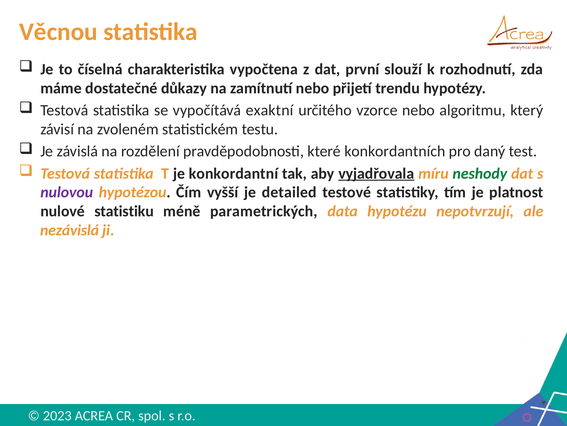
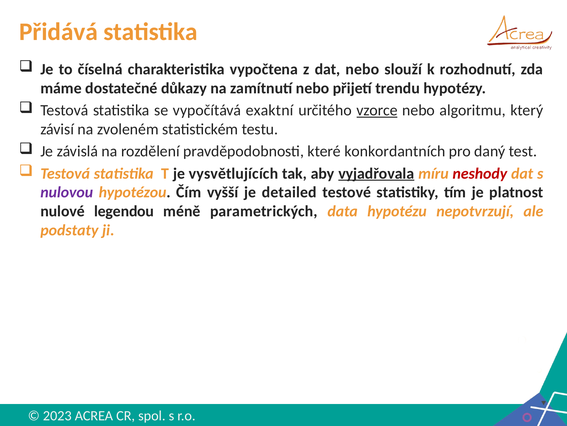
Věcnou: Věcnou -> Přidává
dat první: první -> nebo
vzorce underline: none -> present
konkordantní: konkordantní -> vysvětlujících
neshody colour: green -> red
statistiku: statistiku -> legendou
nezávislá: nezávislá -> podstaty
